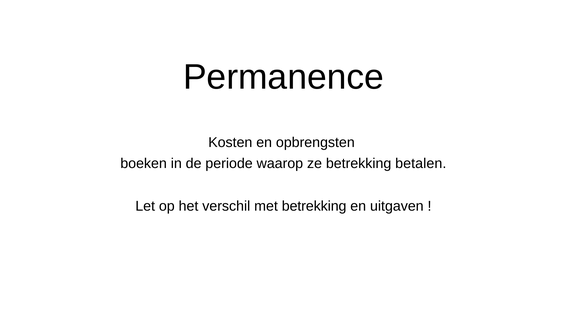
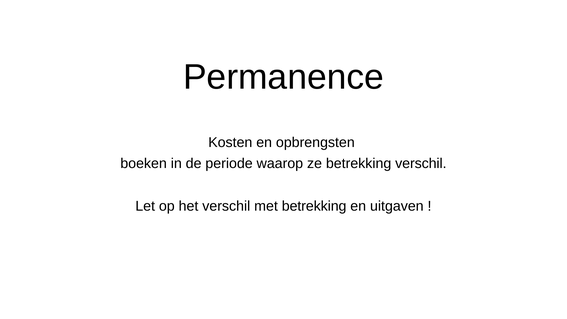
betrekking betalen: betalen -> verschil
